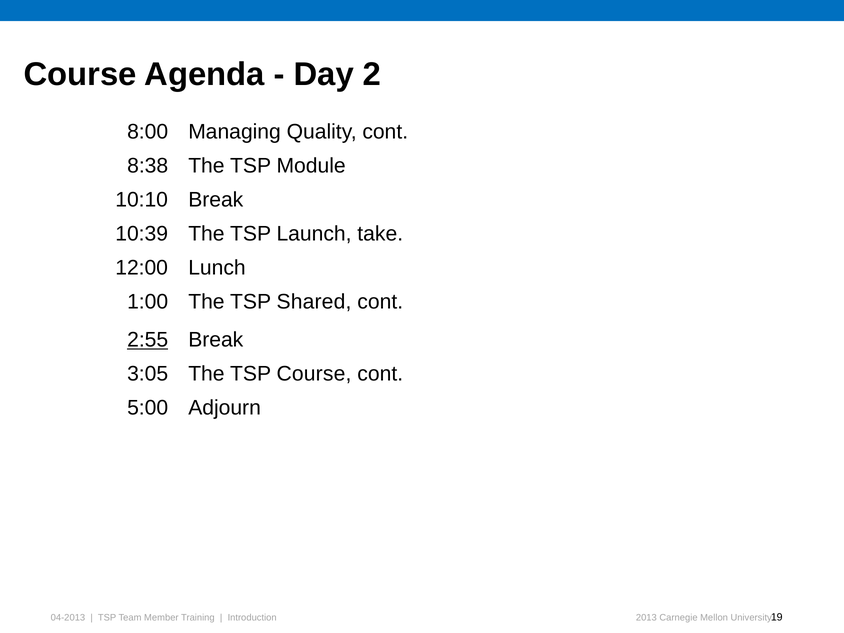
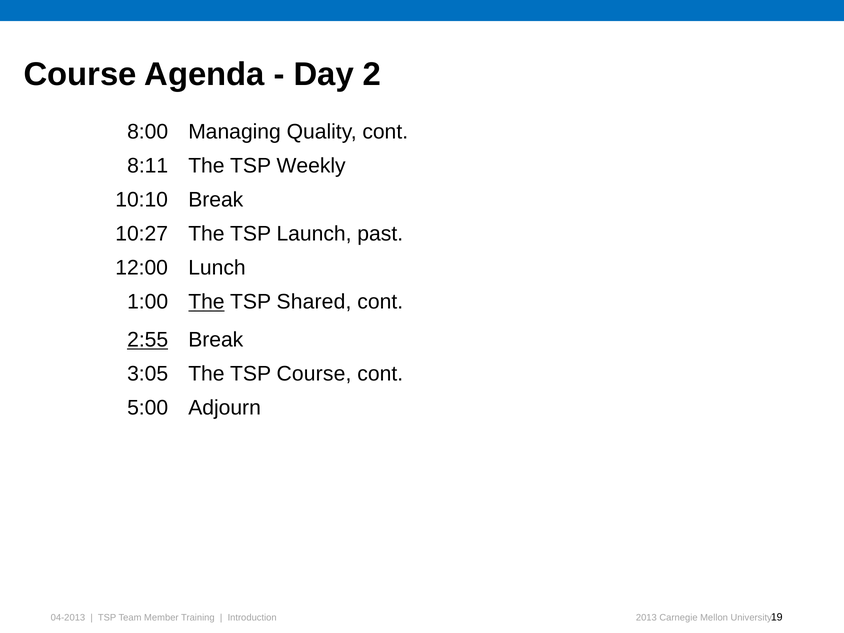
8:38: 8:38 -> 8:11
Module: Module -> Weekly
10:39: 10:39 -> 10:27
take: take -> past
The at (206, 302) underline: none -> present
